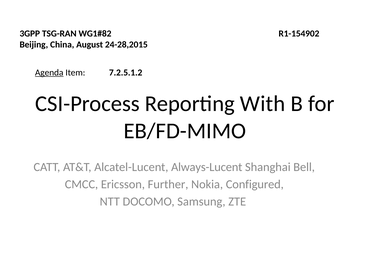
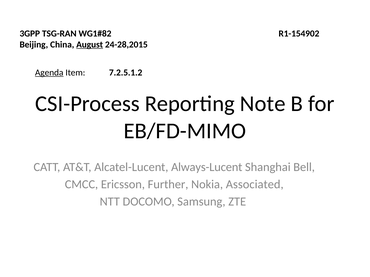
August underline: none -> present
With: With -> Note
Configured: Configured -> Associated
